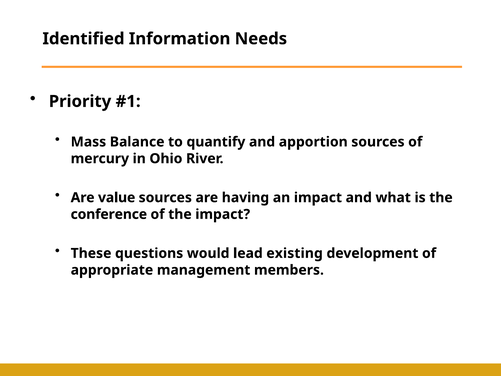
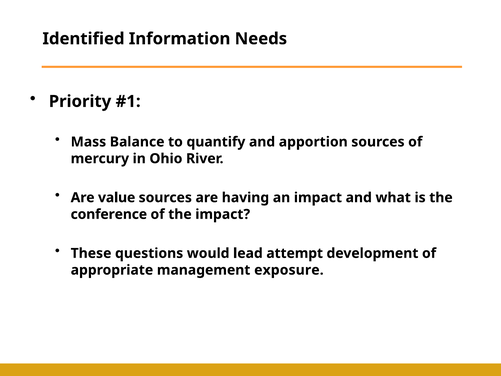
existing: existing -> attempt
members: members -> exposure
